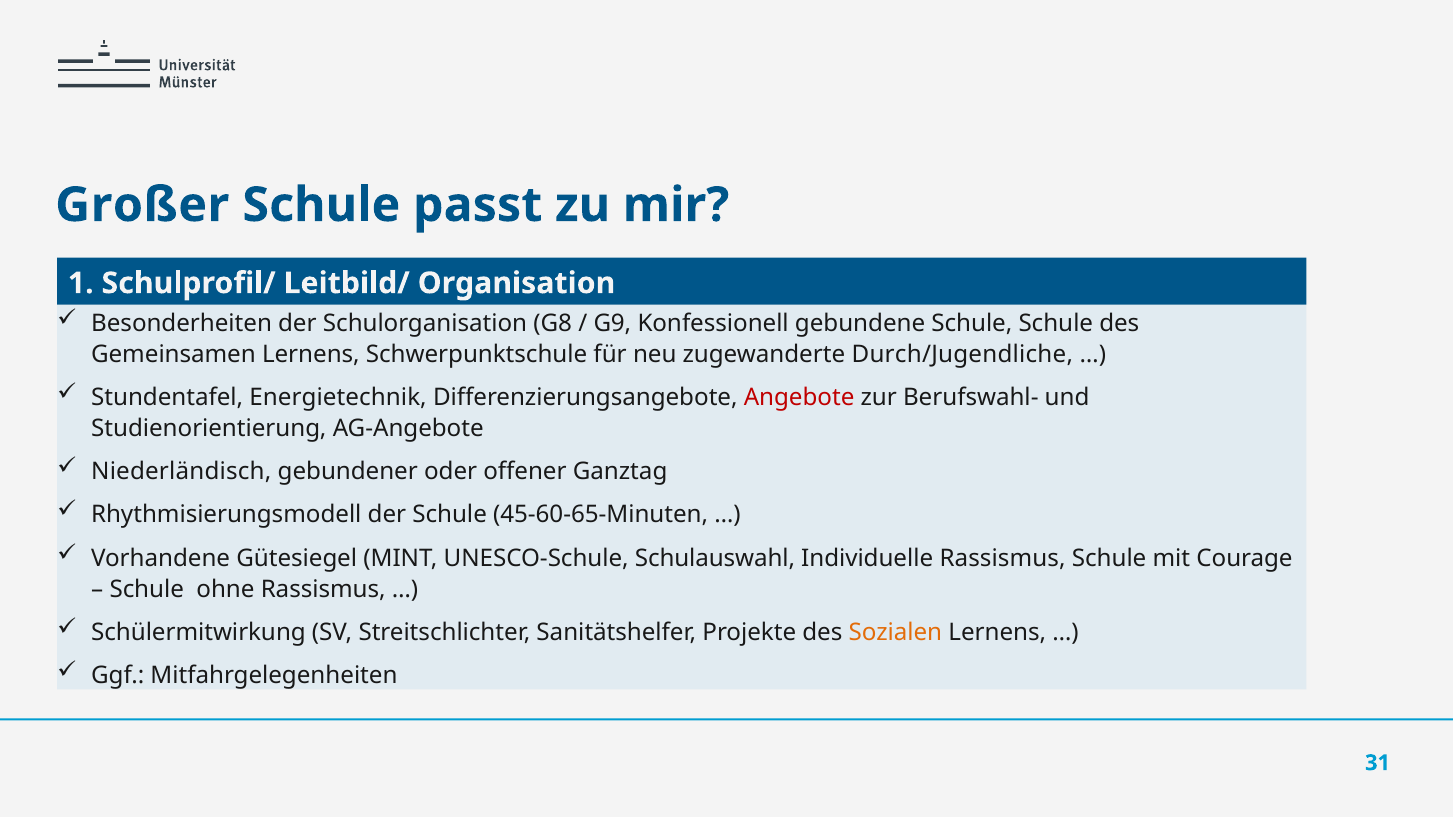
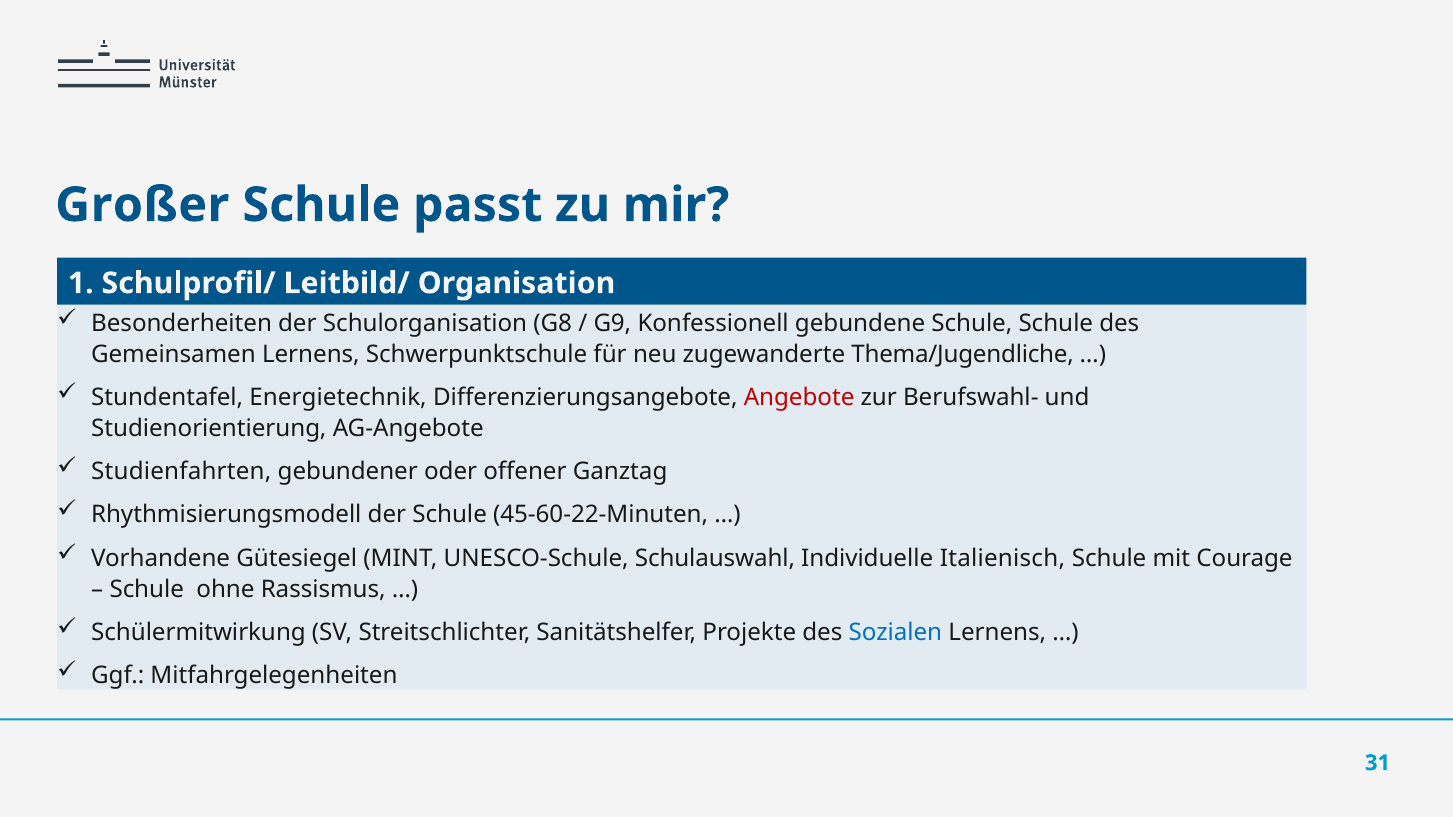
Durch/Jugendliche: Durch/Jugendliche -> Thema/Jugendliche
Niederländisch: Niederländisch -> Studienfahrten
45-60-65-Minuten: 45-60-65-Minuten -> 45-60-22-Minuten
Individuelle Rassismus: Rassismus -> Italienisch
Sozialen colour: orange -> blue
